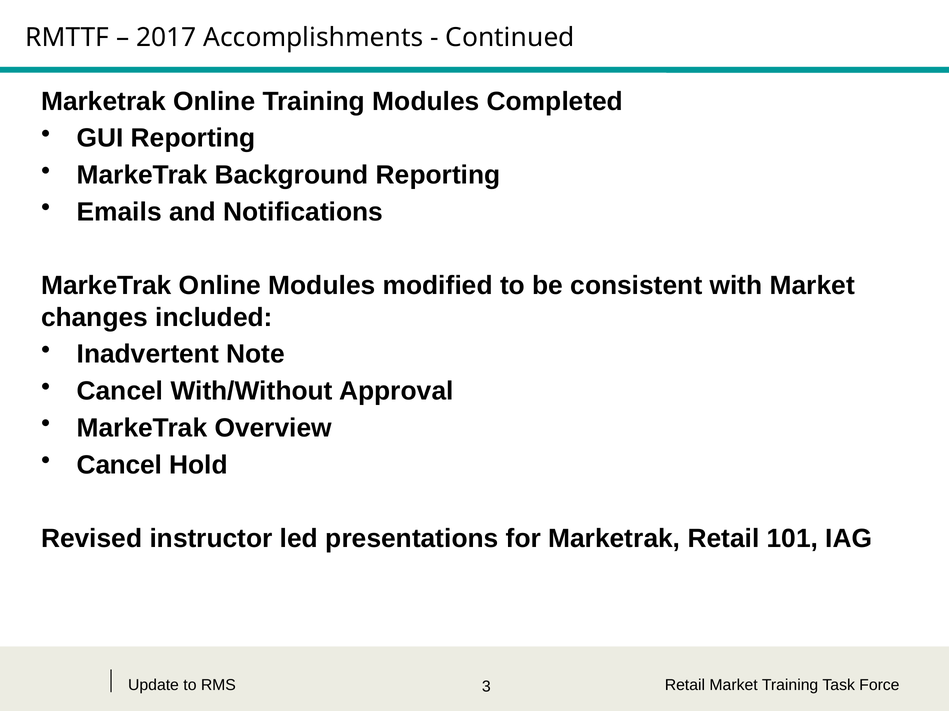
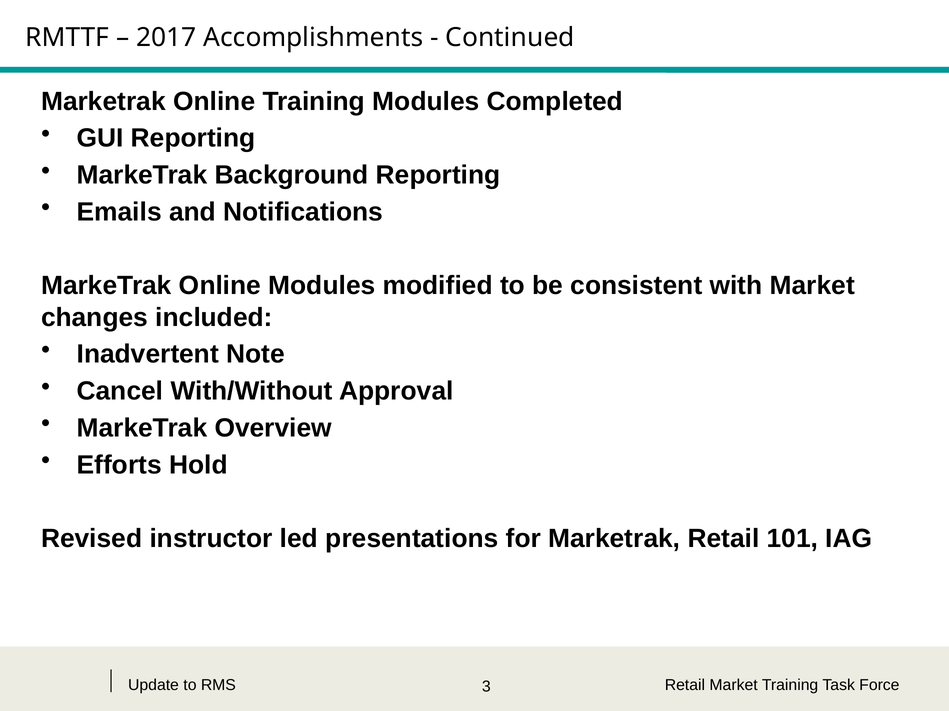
Cancel at (119, 465): Cancel -> Efforts
